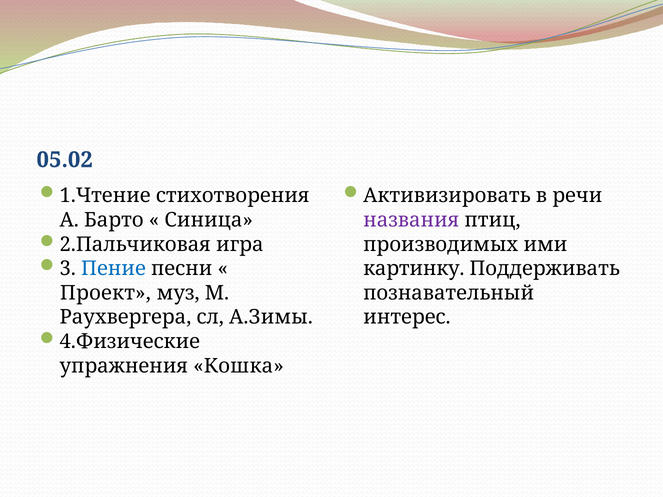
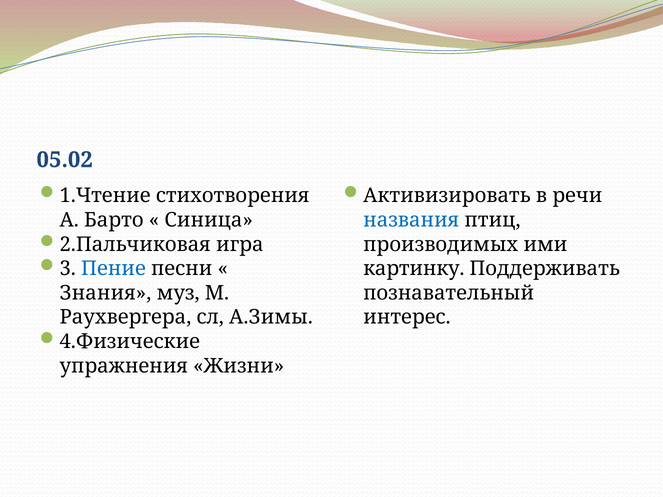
названия colour: purple -> blue
Проект: Проект -> Знания
Кошка: Кошка -> Жизни
